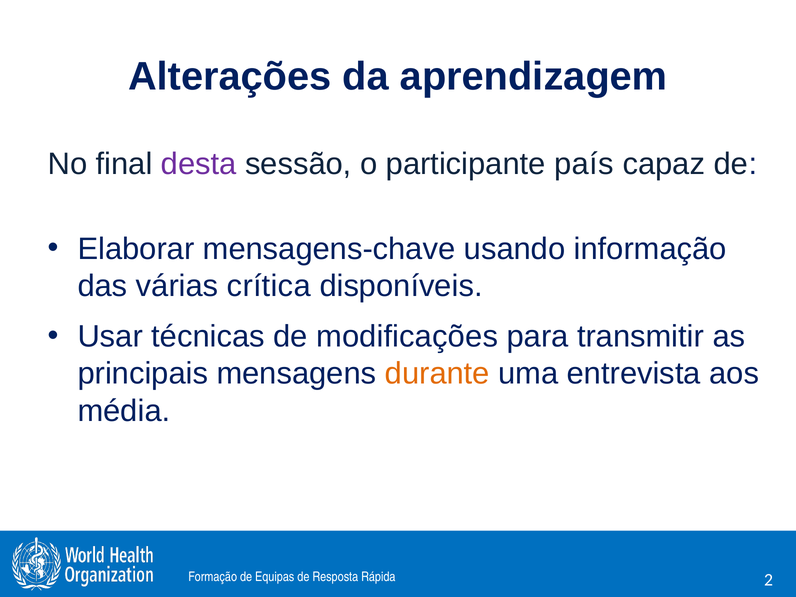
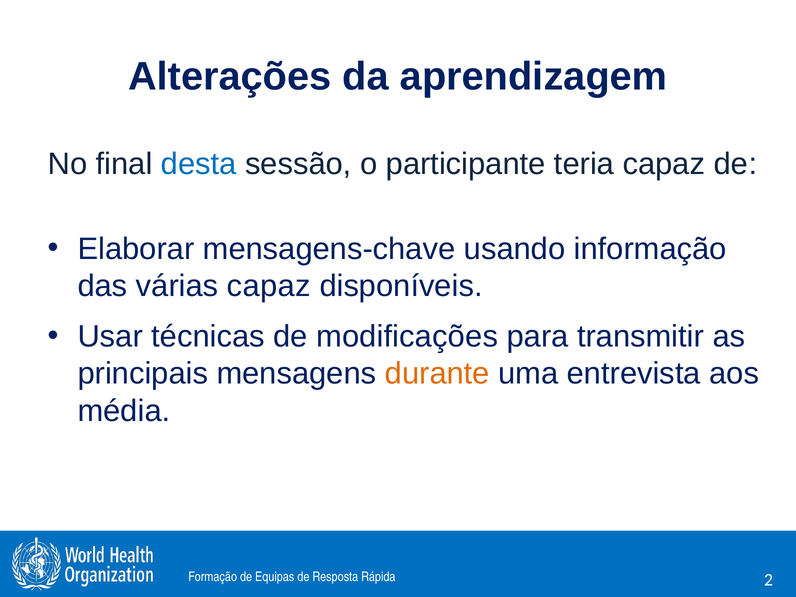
desta colour: purple -> blue
país: país -> teria
várias crítica: crítica -> capaz
